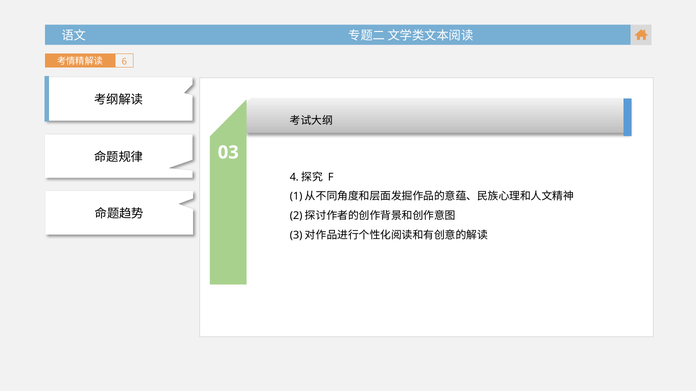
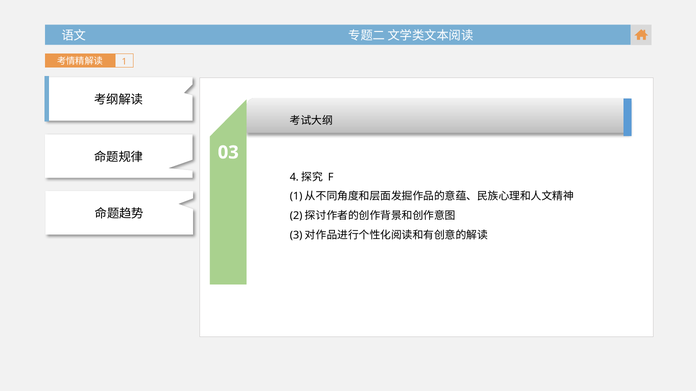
6: 6 -> 1
